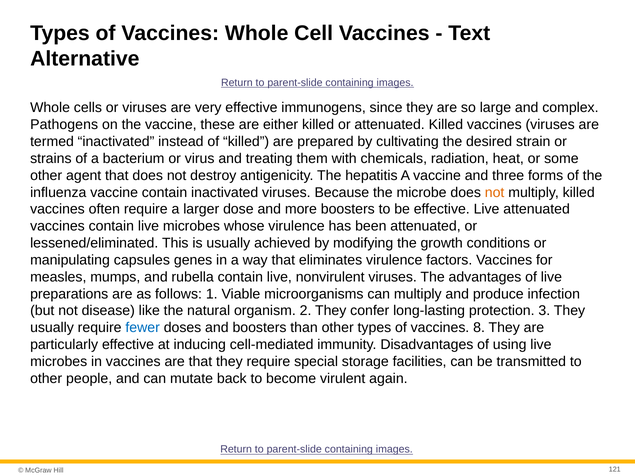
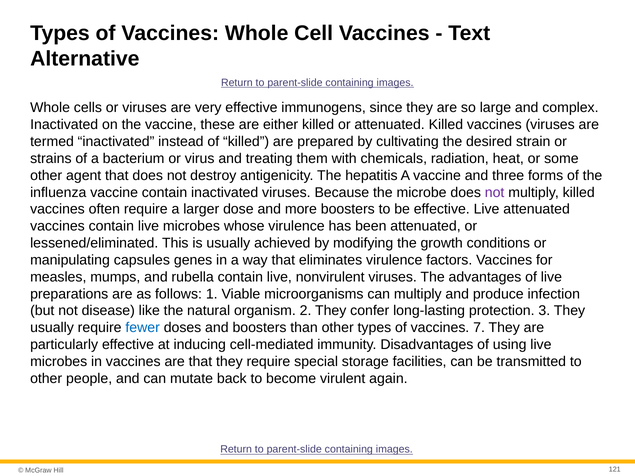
Pathogens at (64, 125): Pathogens -> Inactivated
not at (495, 192) colour: orange -> purple
8: 8 -> 7
